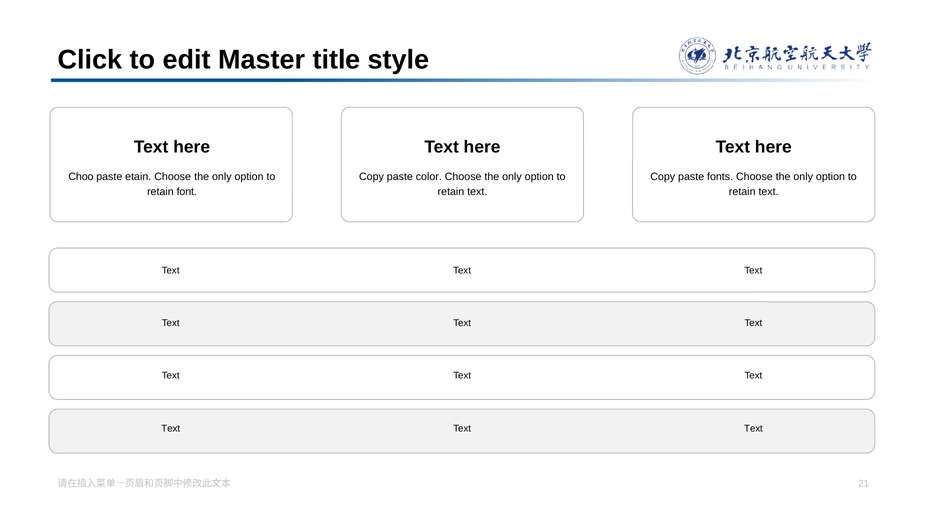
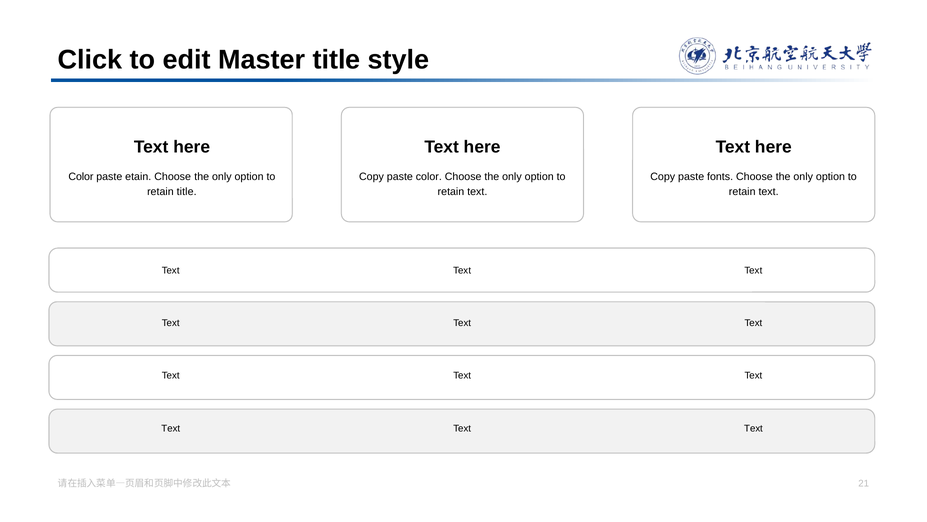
Choo at (81, 176): Choo -> Color
retain font: font -> title
